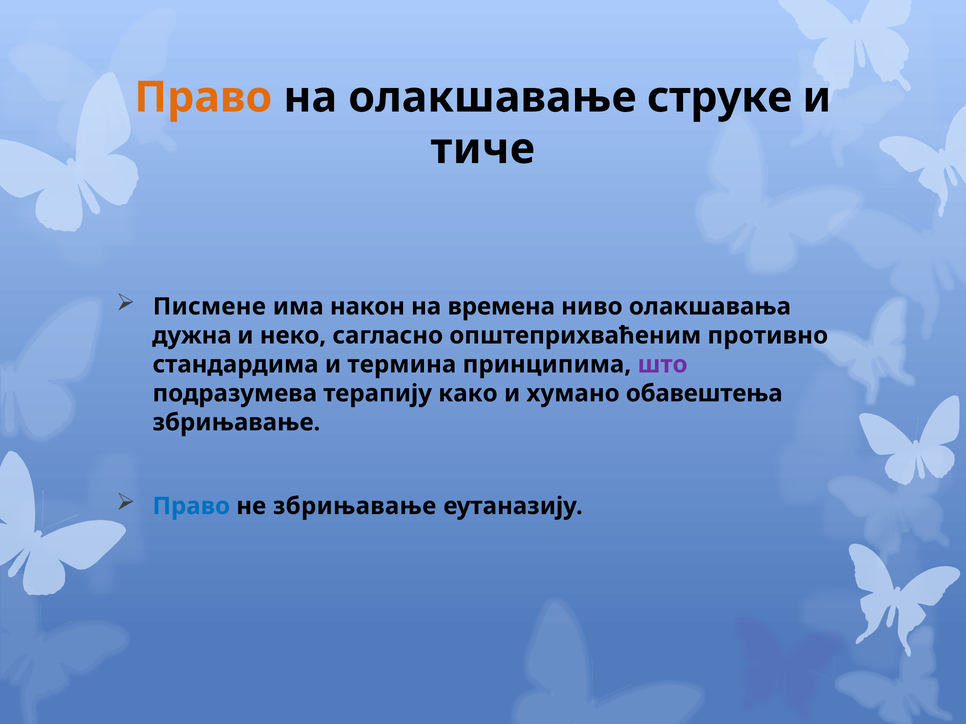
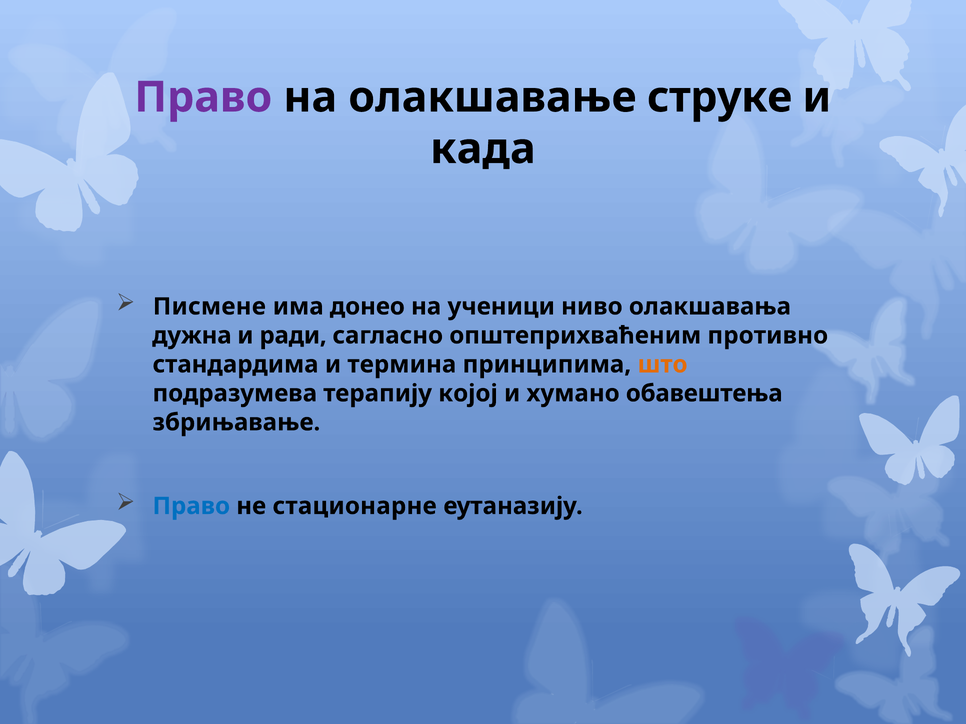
Право at (203, 97) colour: orange -> purple
тиче: тиче -> када
након: након -> донео
времена: времена -> ученици
неко: неко -> ради
што colour: purple -> orange
како: како -> којој
не збрињавање: збрињавање -> стационарне
